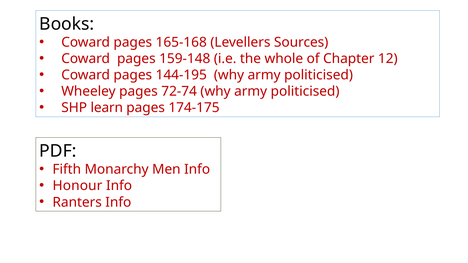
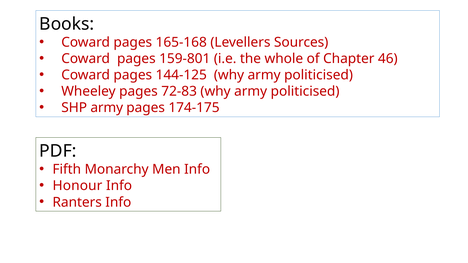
159-148: 159-148 -> 159-801
12: 12 -> 46
144-195: 144-195 -> 144-125
72-74: 72-74 -> 72-83
SHP learn: learn -> army
